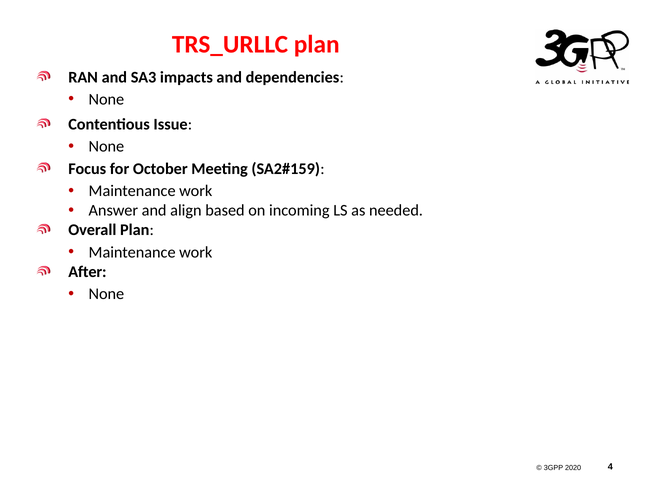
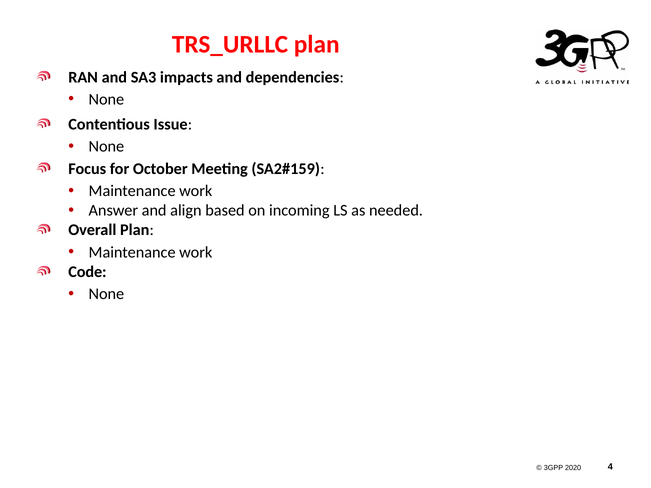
After: After -> Code
